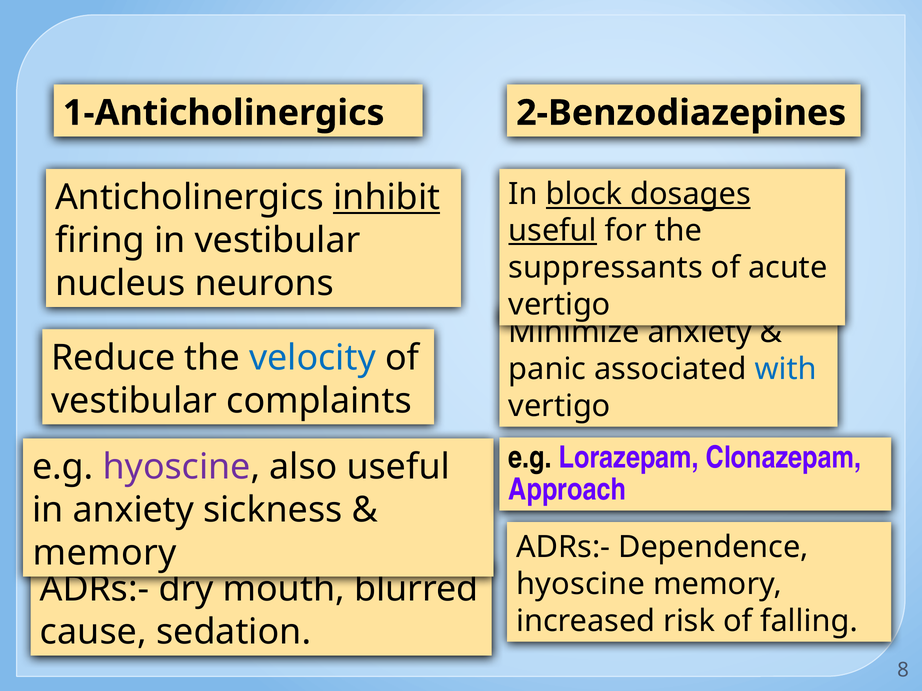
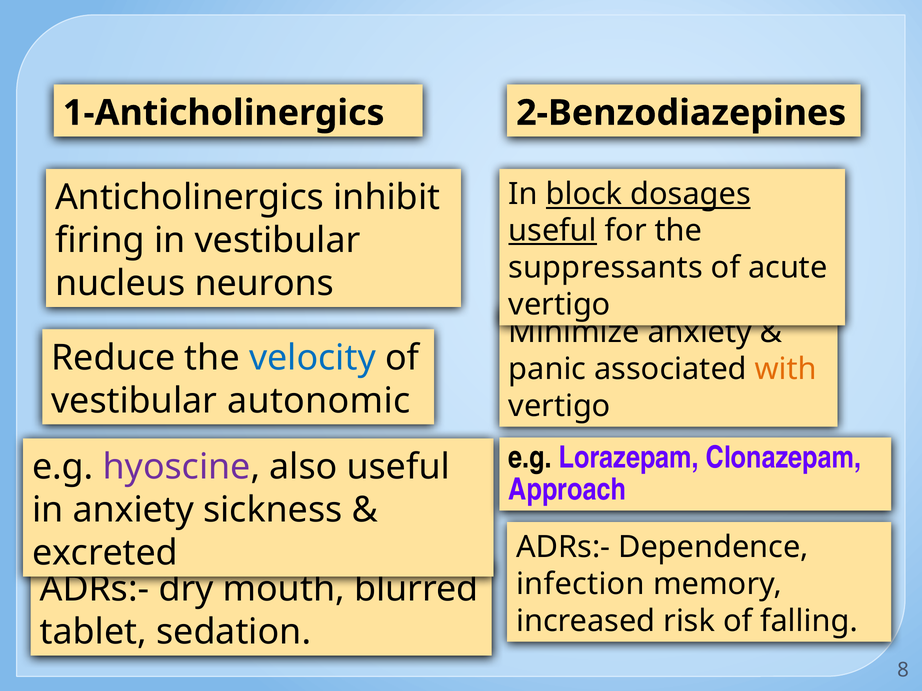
inhibit underline: present -> none
with colour: blue -> orange
complaints: complaints -> autonomic
memory at (105, 553): memory -> excreted
hyoscine at (581, 584): hyoscine -> infection
cause: cause -> tablet
